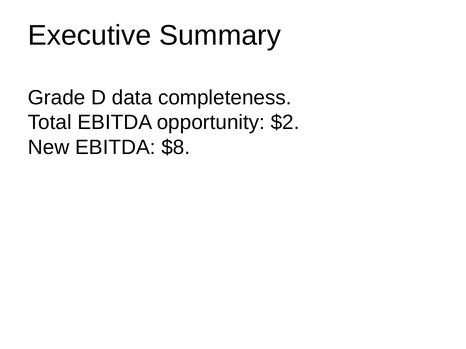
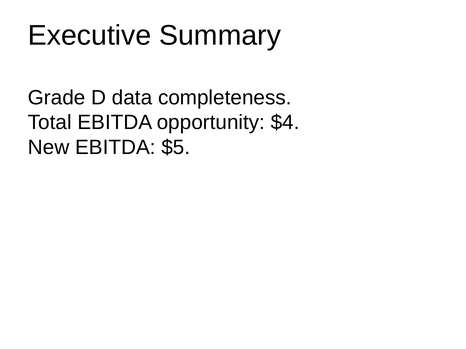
$2: $2 -> $4
$8: $8 -> $5
